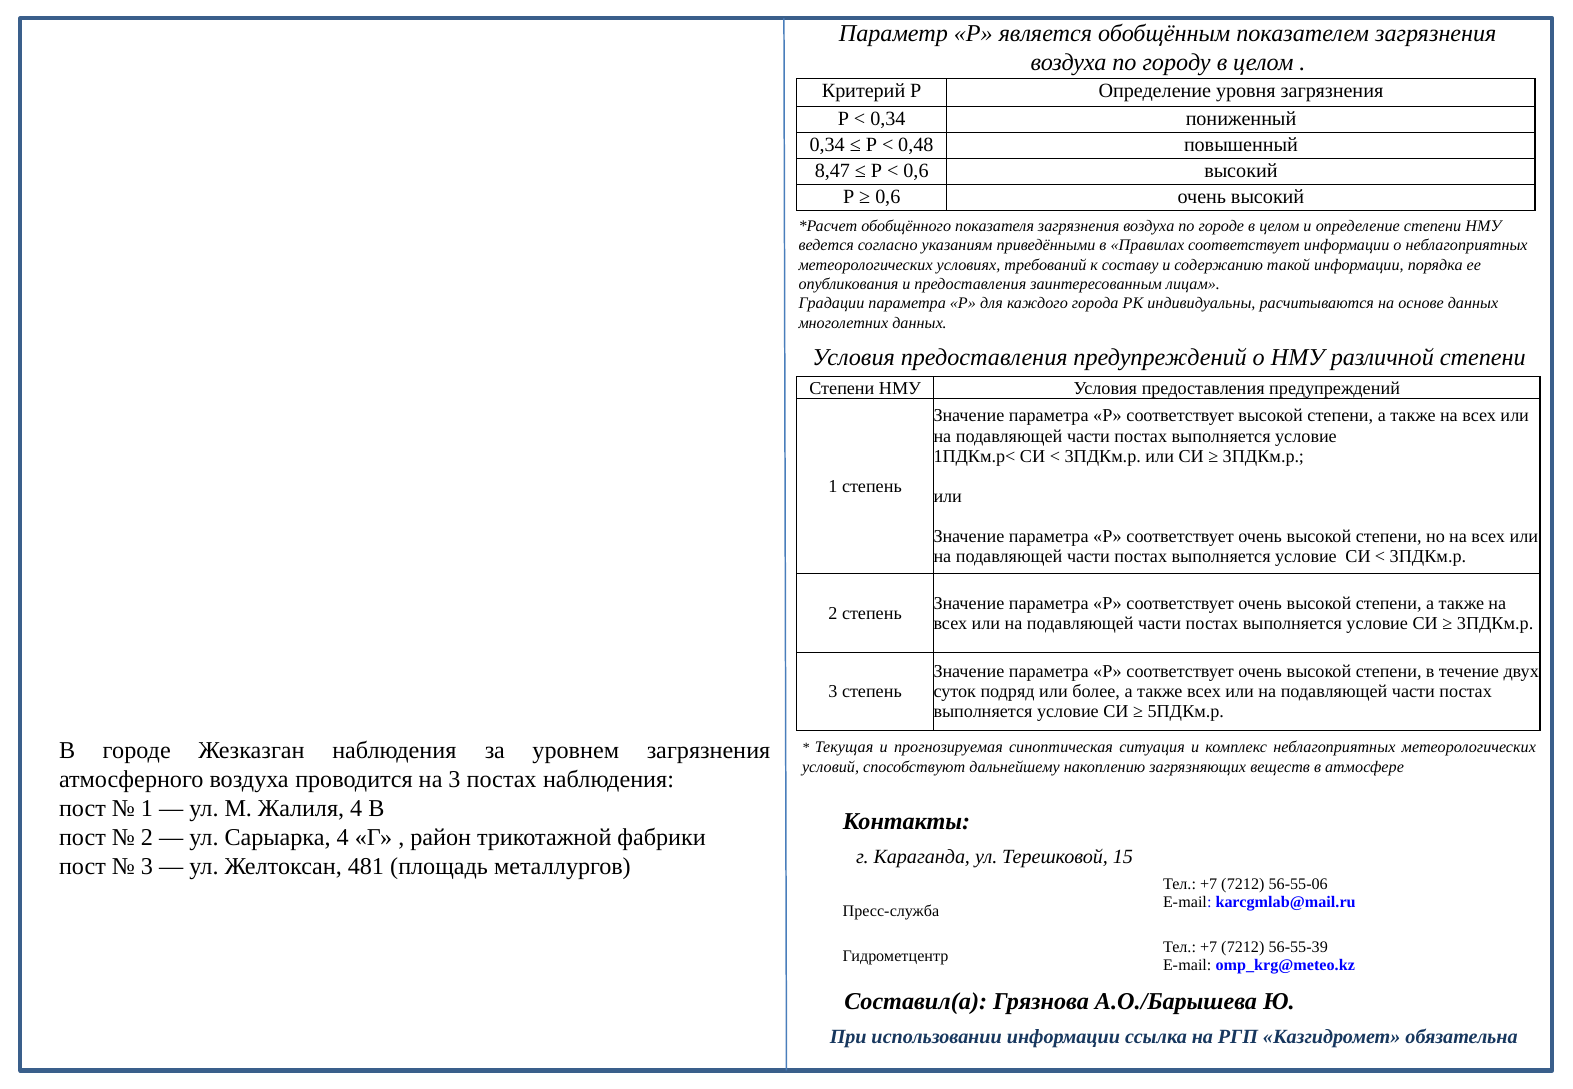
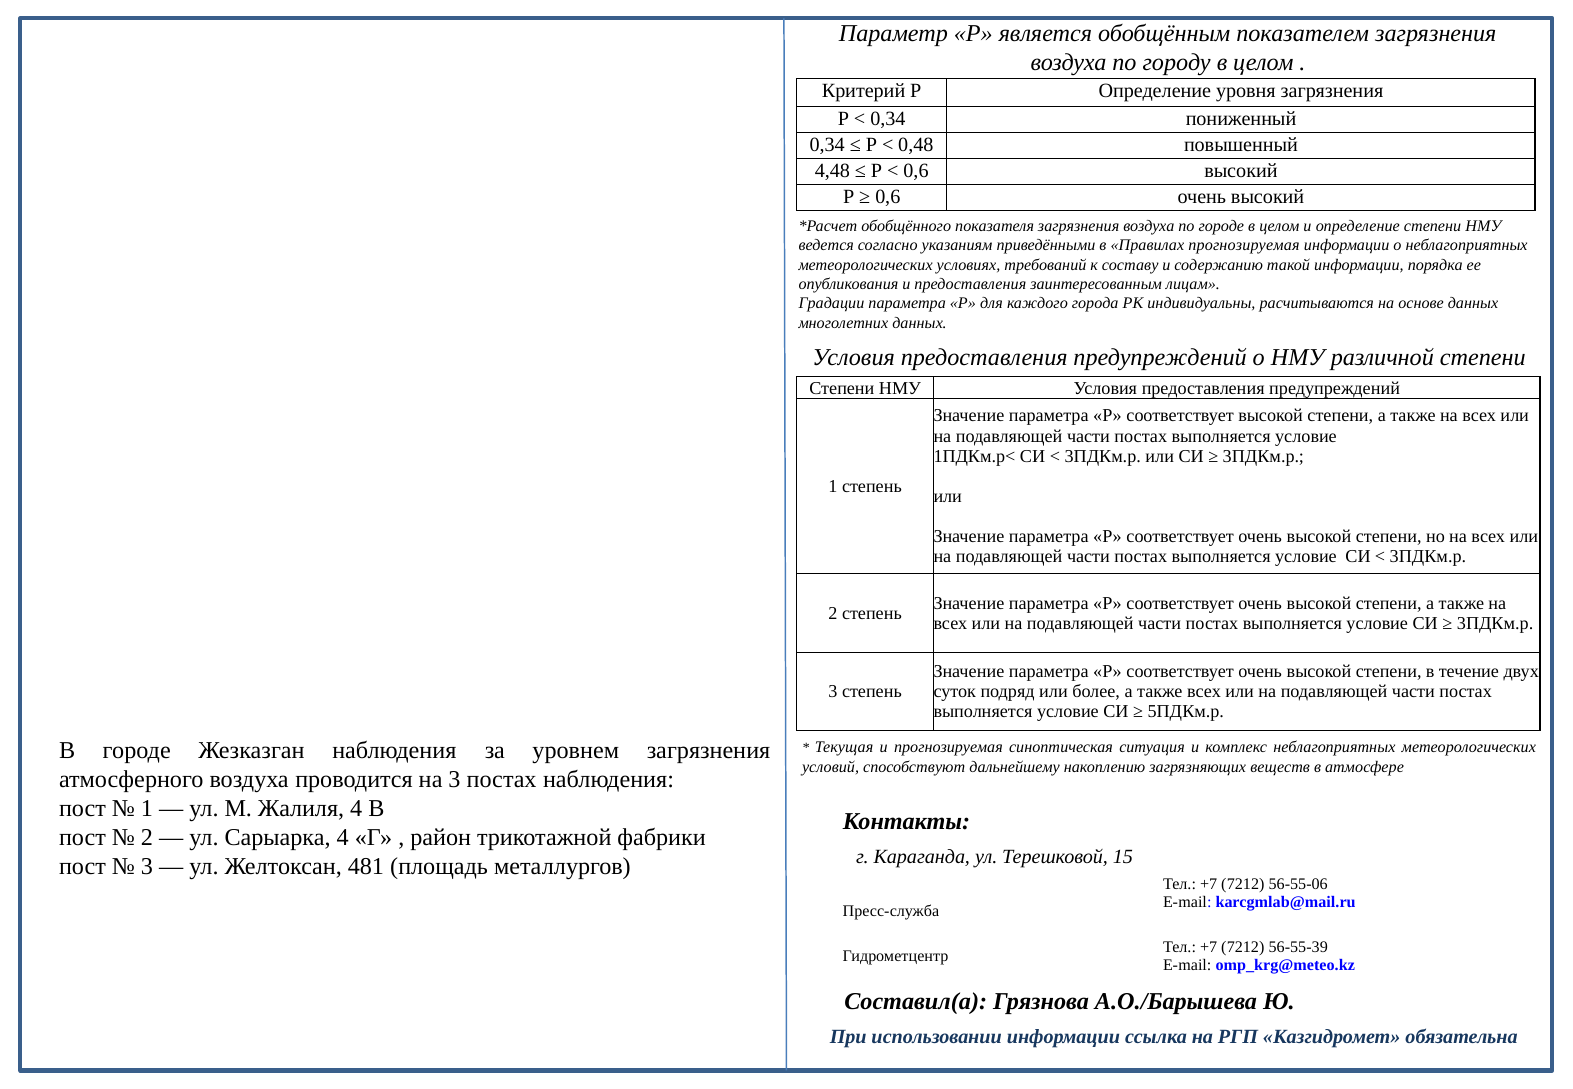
8,47: 8,47 -> 4,48
Правилах соответствует: соответствует -> прогнозируемая
